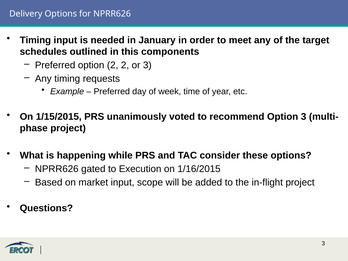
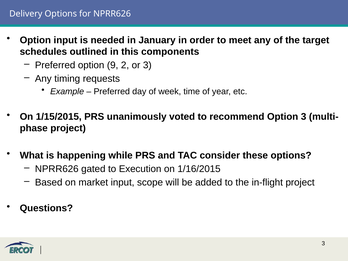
Timing at (35, 40): Timing -> Option
option 2: 2 -> 9
